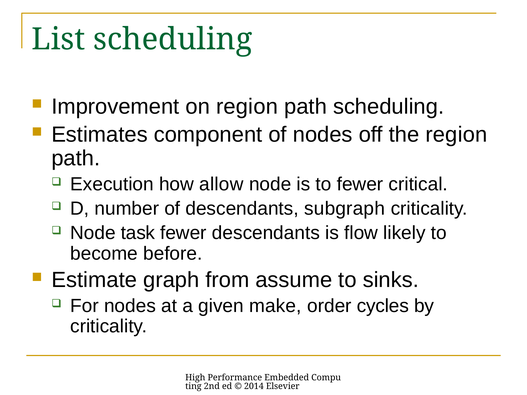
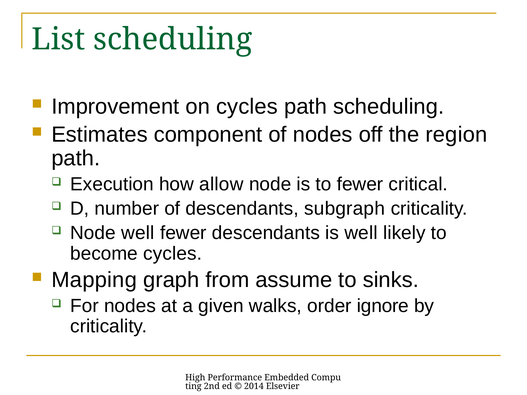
on region: region -> cycles
Node task: task -> well
is flow: flow -> well
become before: before -> cycles
Estimate: Estimate -> Mapping
make: make -> walks
cycles: cycles -> ignore
